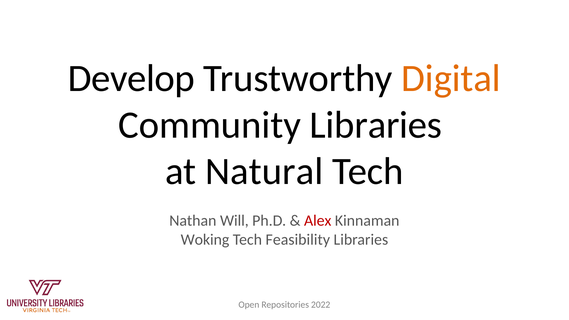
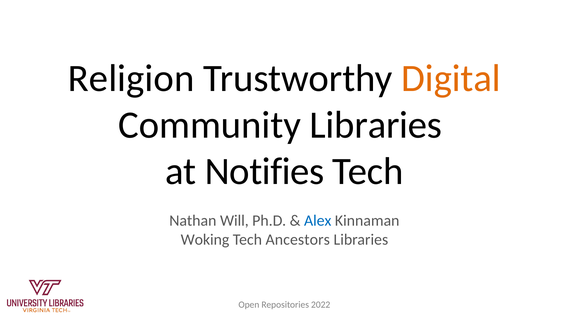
Develop: Develop -> Religion
Natural: Natural -> Notifies
Alex colour: red -> blue
Feasibility: Feasibility -> Ancestors
